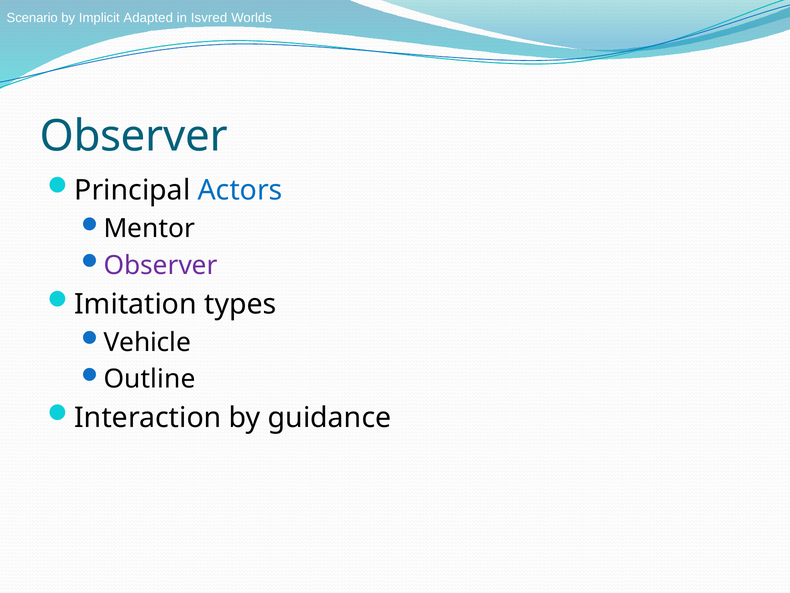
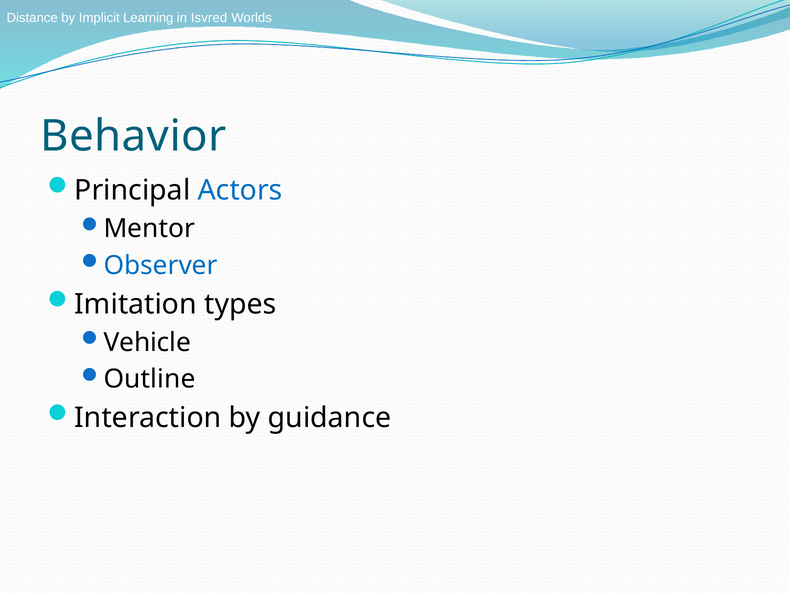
Scenario: Scenario -> Distance
Adapted: Adapted -> Learning
Observer at (134, 136): Observer -> Behavior
Observer at (161, 265) colour: purple -> blue
